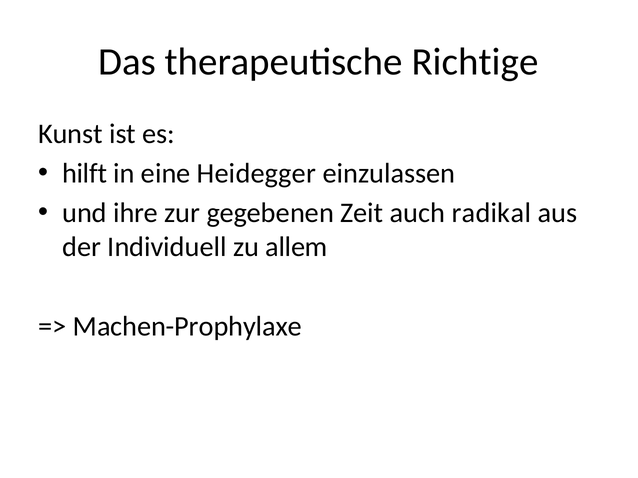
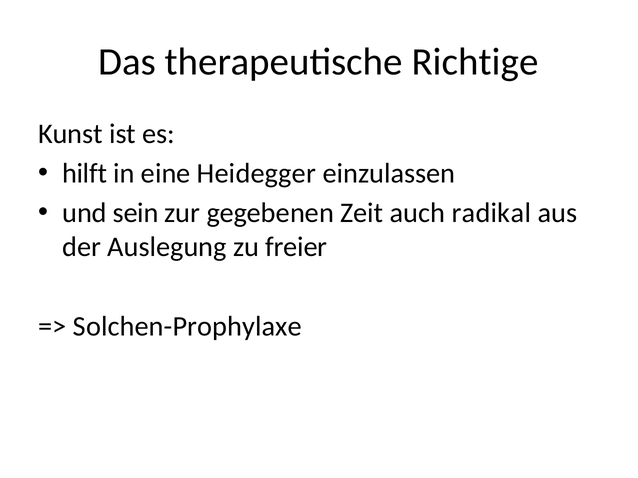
ihre: ihre -> sein
Individuell: Individuell -> Auslegung
allem: allem -> freier
Machen-Prophylaxe: Machen-Prophylaxe -> Solchen-Prophylaxe
